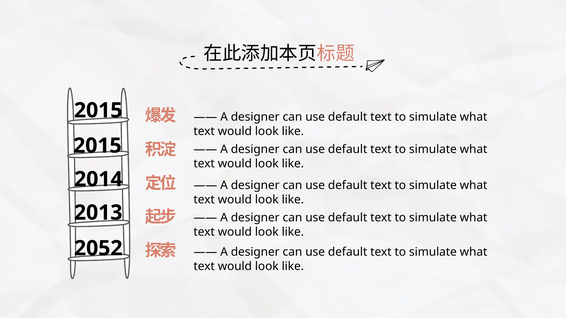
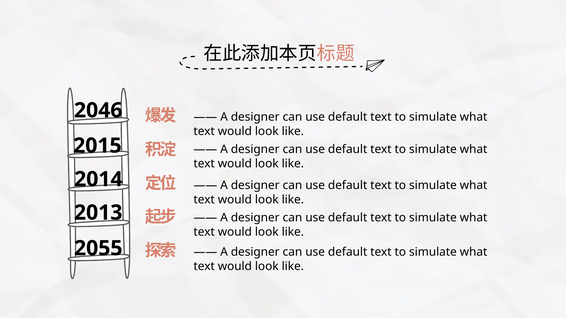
2015 at (98, 111): 2015 -> 2046
2052: 2052 -> 2055
